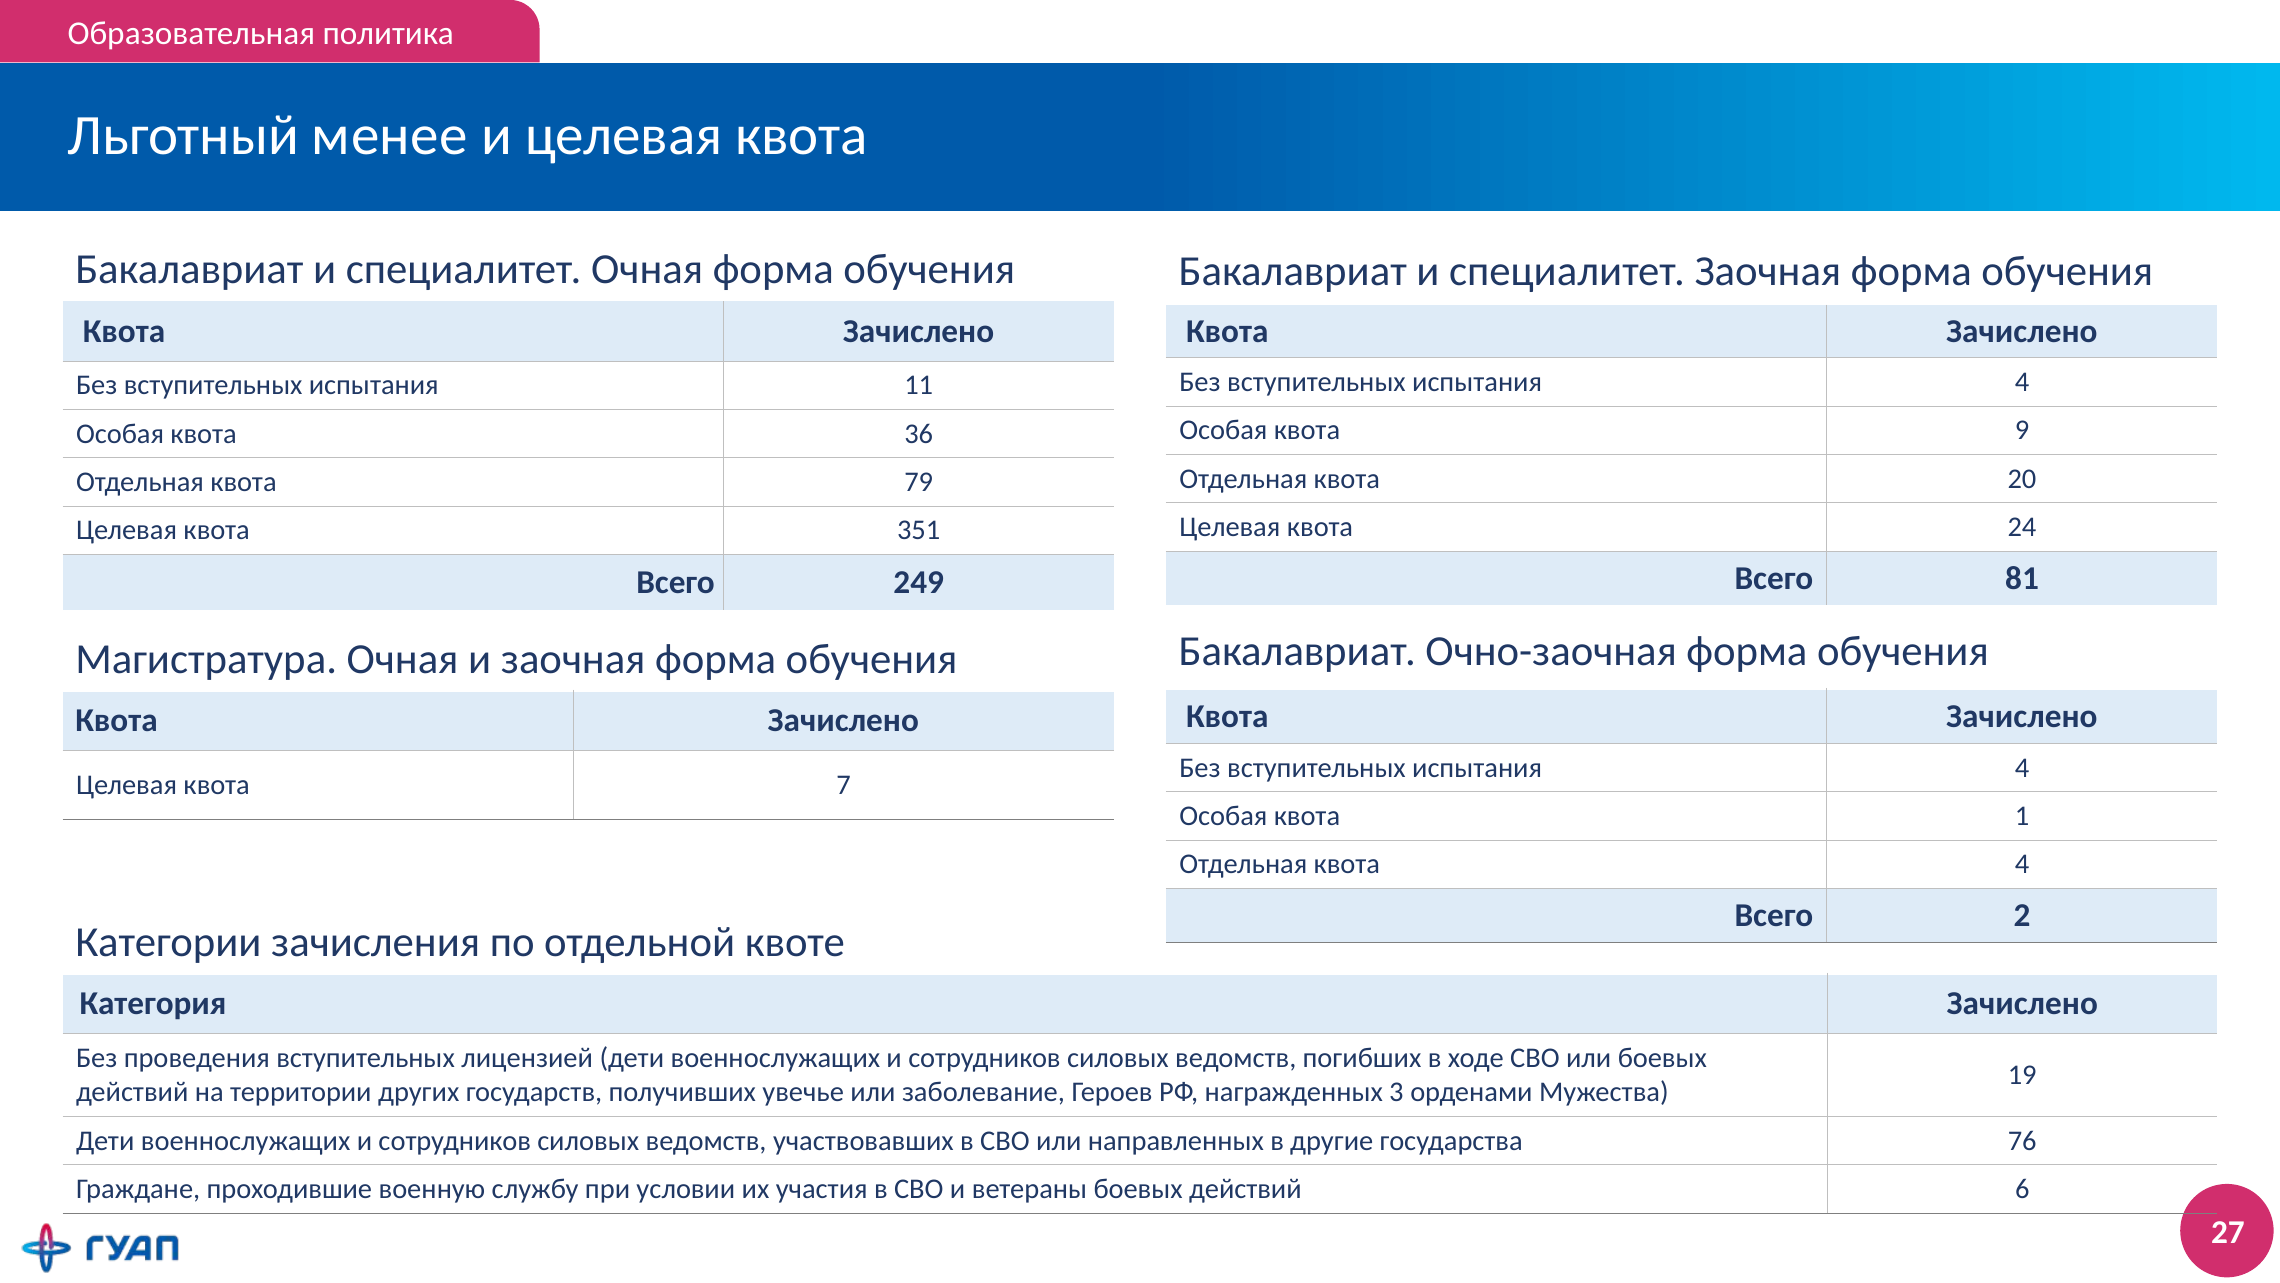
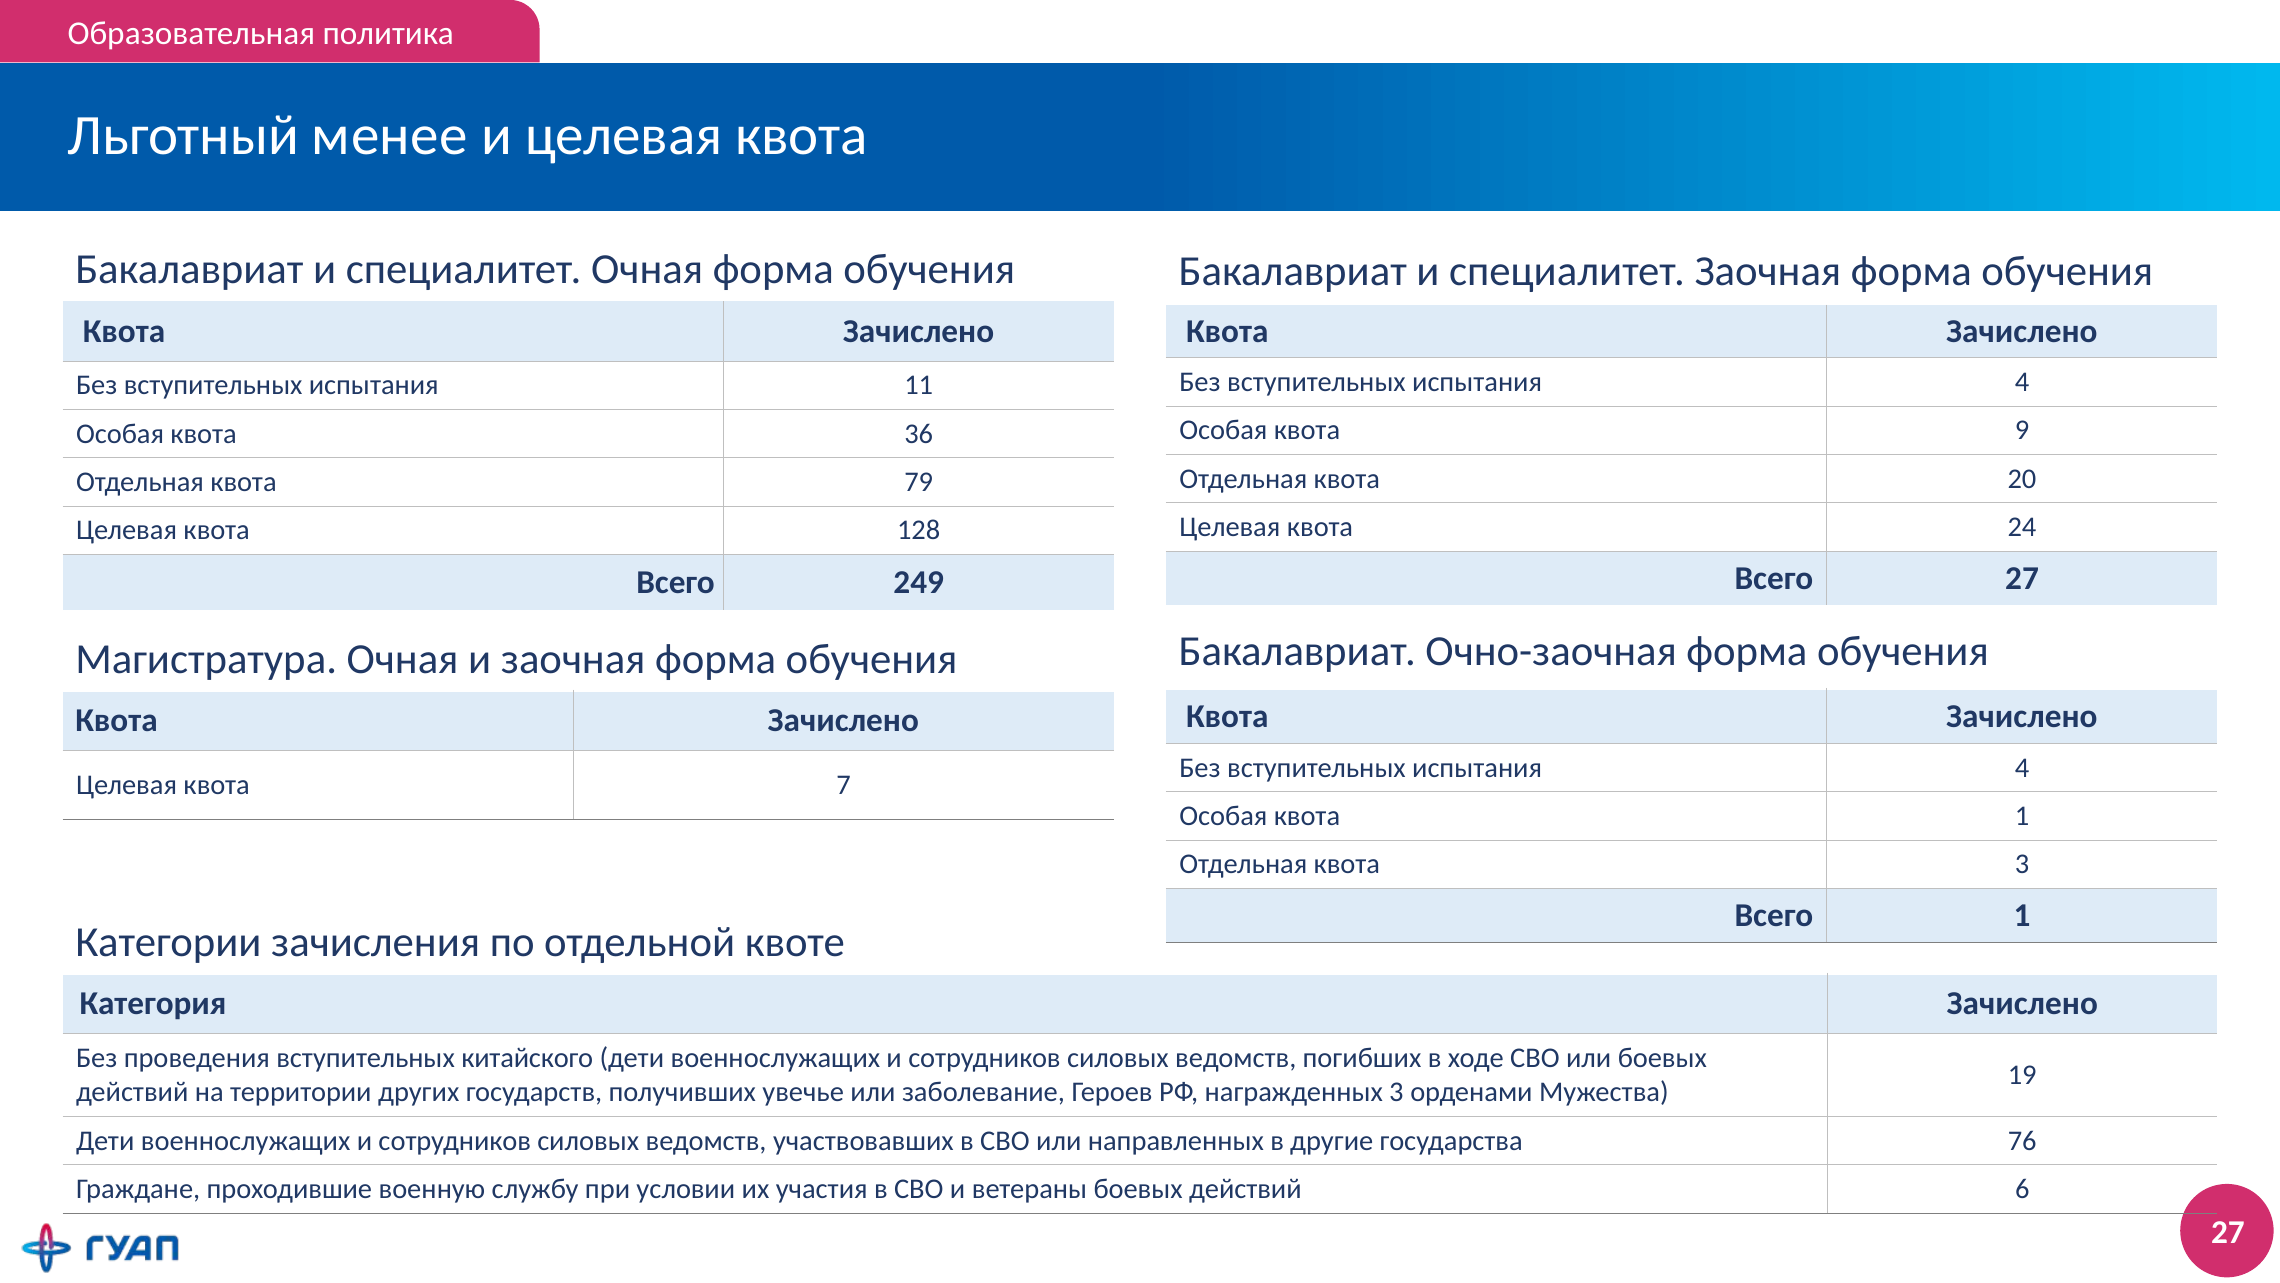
351: 351 -> 128
Всего 81: 81 -> 27
квота 4: 4 -> 3
Всего 2: 2 -> 1
лицензией: лицензией -> китайского
